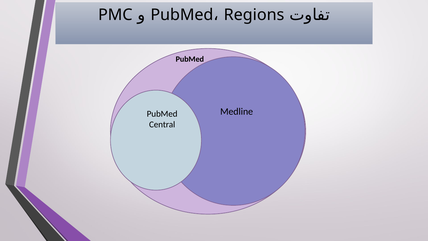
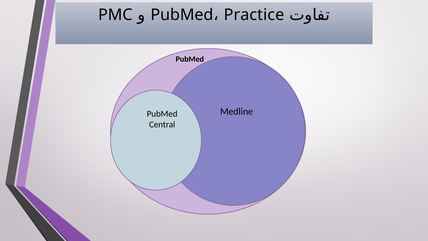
Regions: Regions -> Practice
